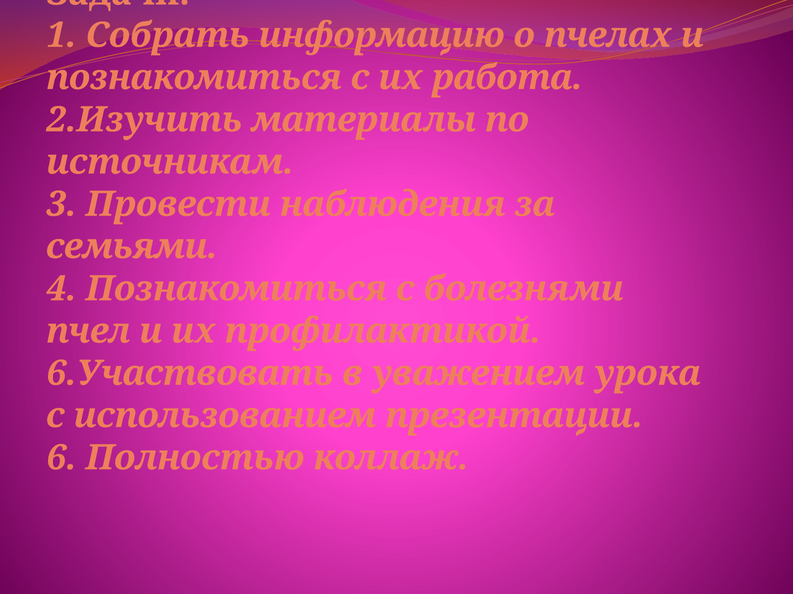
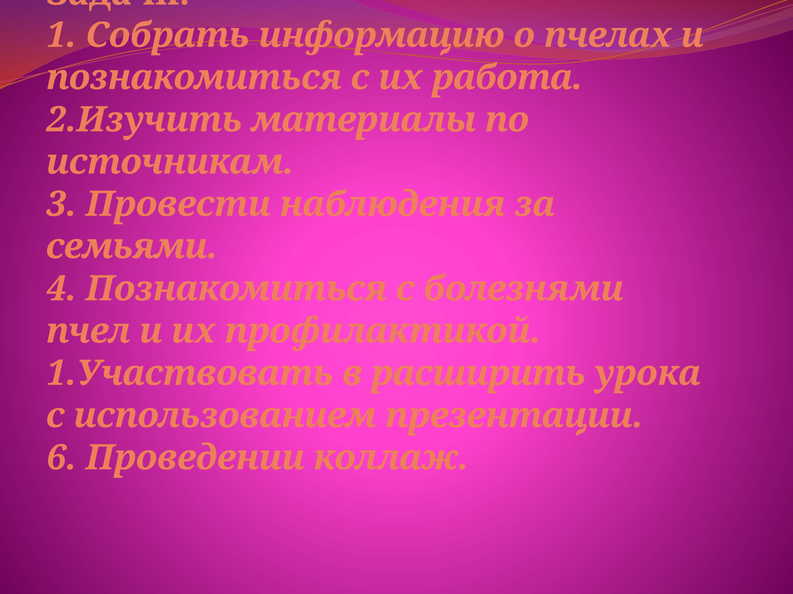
6.Участвовать: 6.Участвовать -> 1.Участвовать
уважением: уважением -> расширить
Полностью: Полностью -> Проведении
